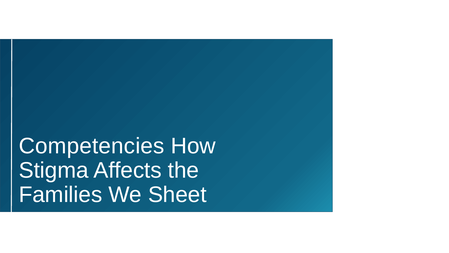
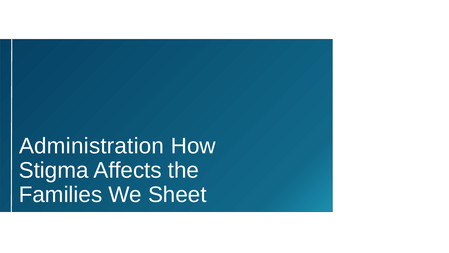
Competencies: Competencies -> Administration
